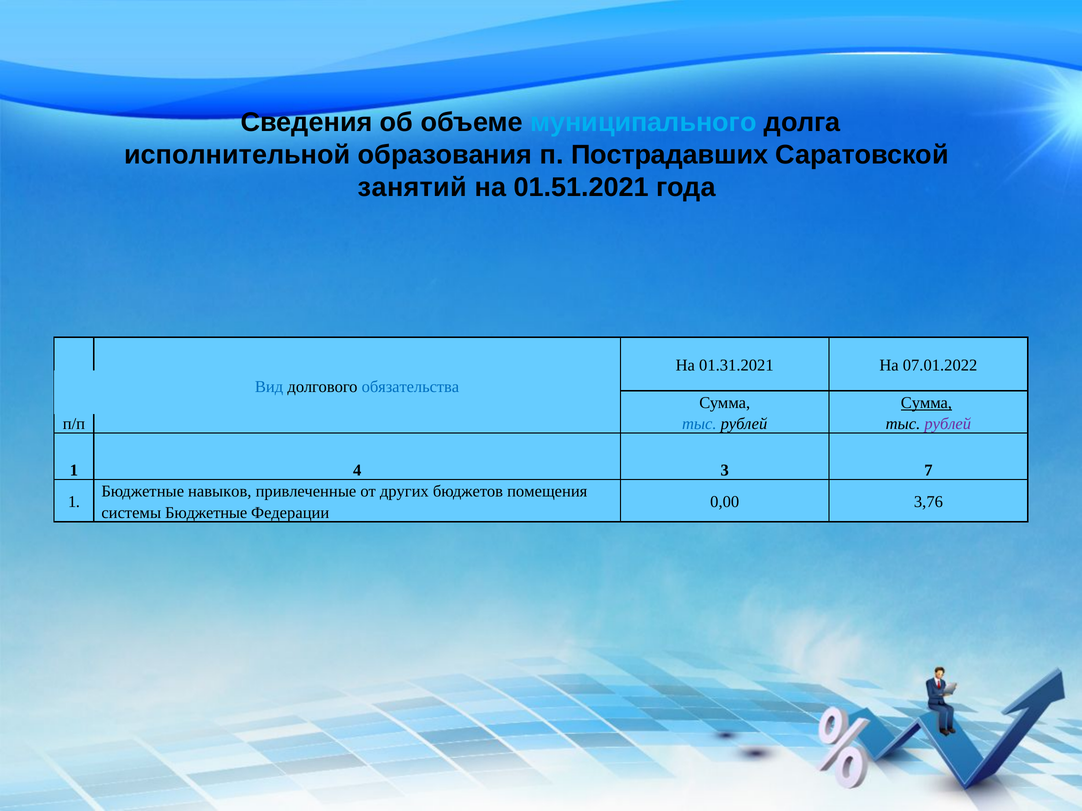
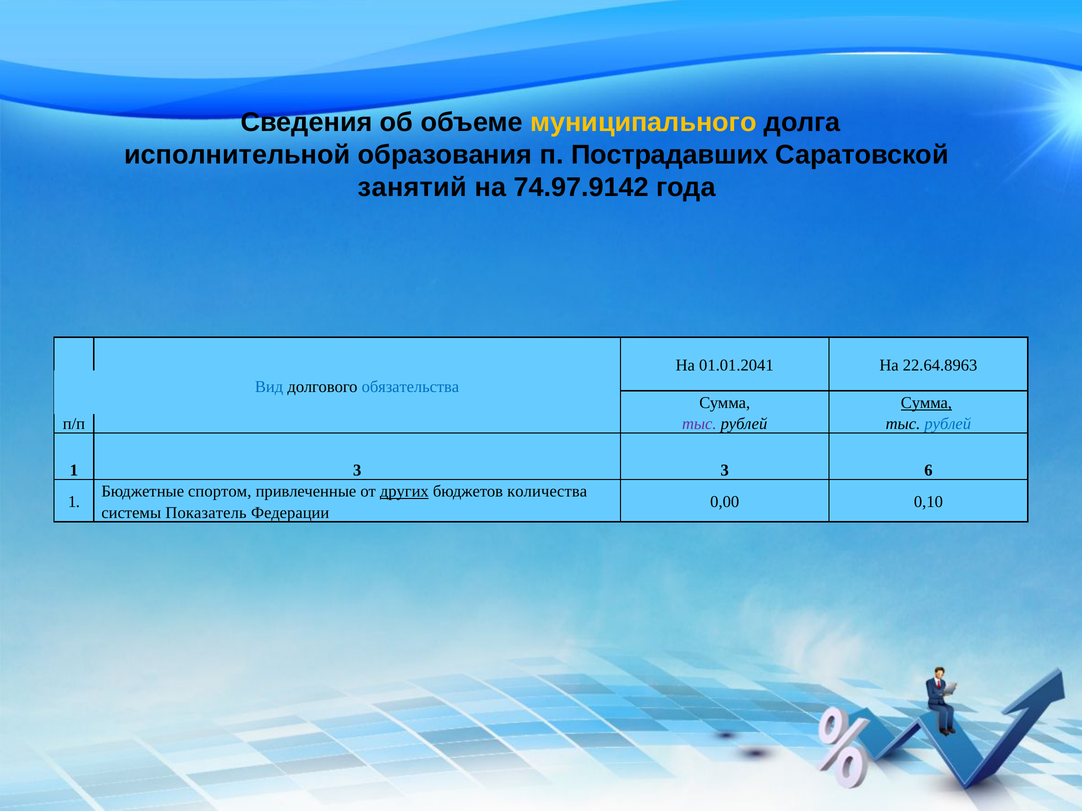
муниципального colour: light blue -> yellow
01.51.2021: 01.51.2021 -> 74.97.9142
01.31.2021: 01.31.2021 -> 01.01.2041
07.01.2022: 07.01.2022 -> 22.64.8963
тыс at (699, 424) colour: blue -> purple
рублей at (948, 424) colour: purple -> blue
1 4: 4 -> 3
7: 7 -> 6
навыков: навыков -> спортом
других underline: none -> present
помещения: помещения -> количества
3,76: 3,76 -> 0,10
системы Бюджетные: Бюджетные -> Показатель
